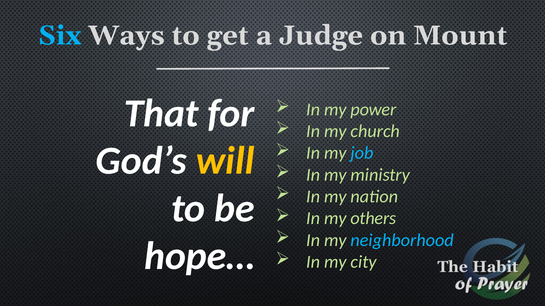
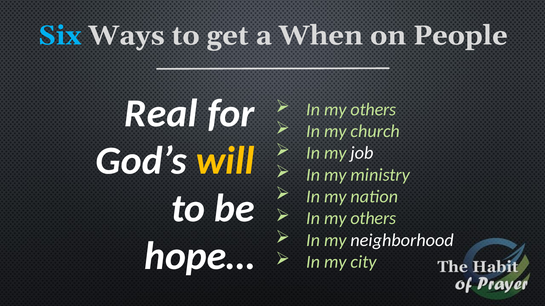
Judge: Judge -> When
Mount: Mount -> People
That: That -> Real
power at (373, 110): power -> others
job colour: light blue -> white
neighborhood colour: light blue -> white
